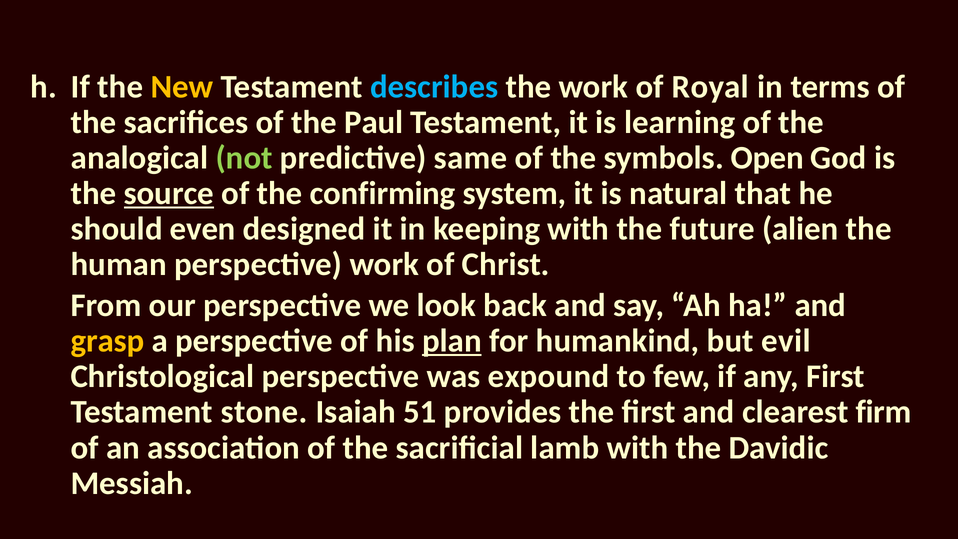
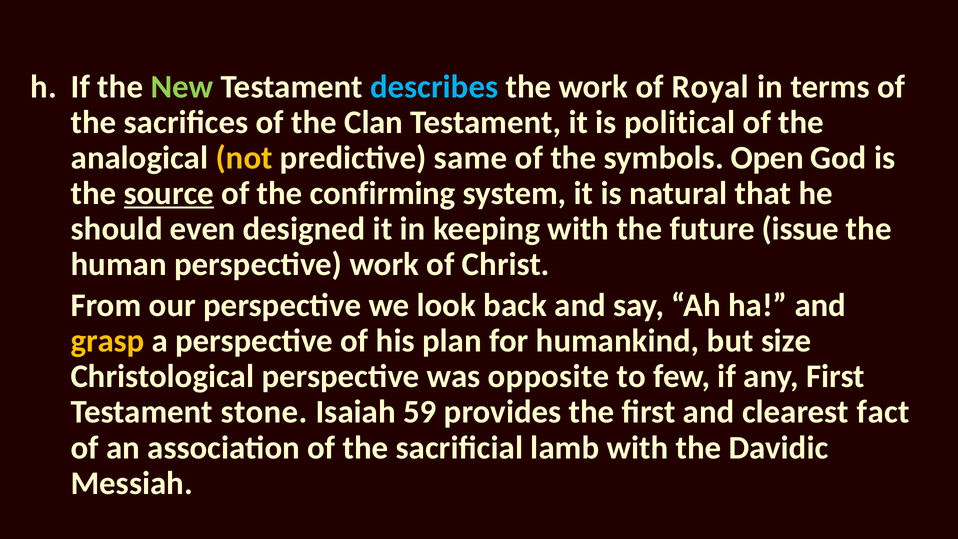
New colour: yellow -> light green
Paul: Paul -> Clan
learning: learning -> political
not colour: light green -> yellow
alien: alien -> issue
plan underline: present -> none
evil: evil -> size
expound: expound -> opposite
51: 51 -> 59
firm: firm -> fact
